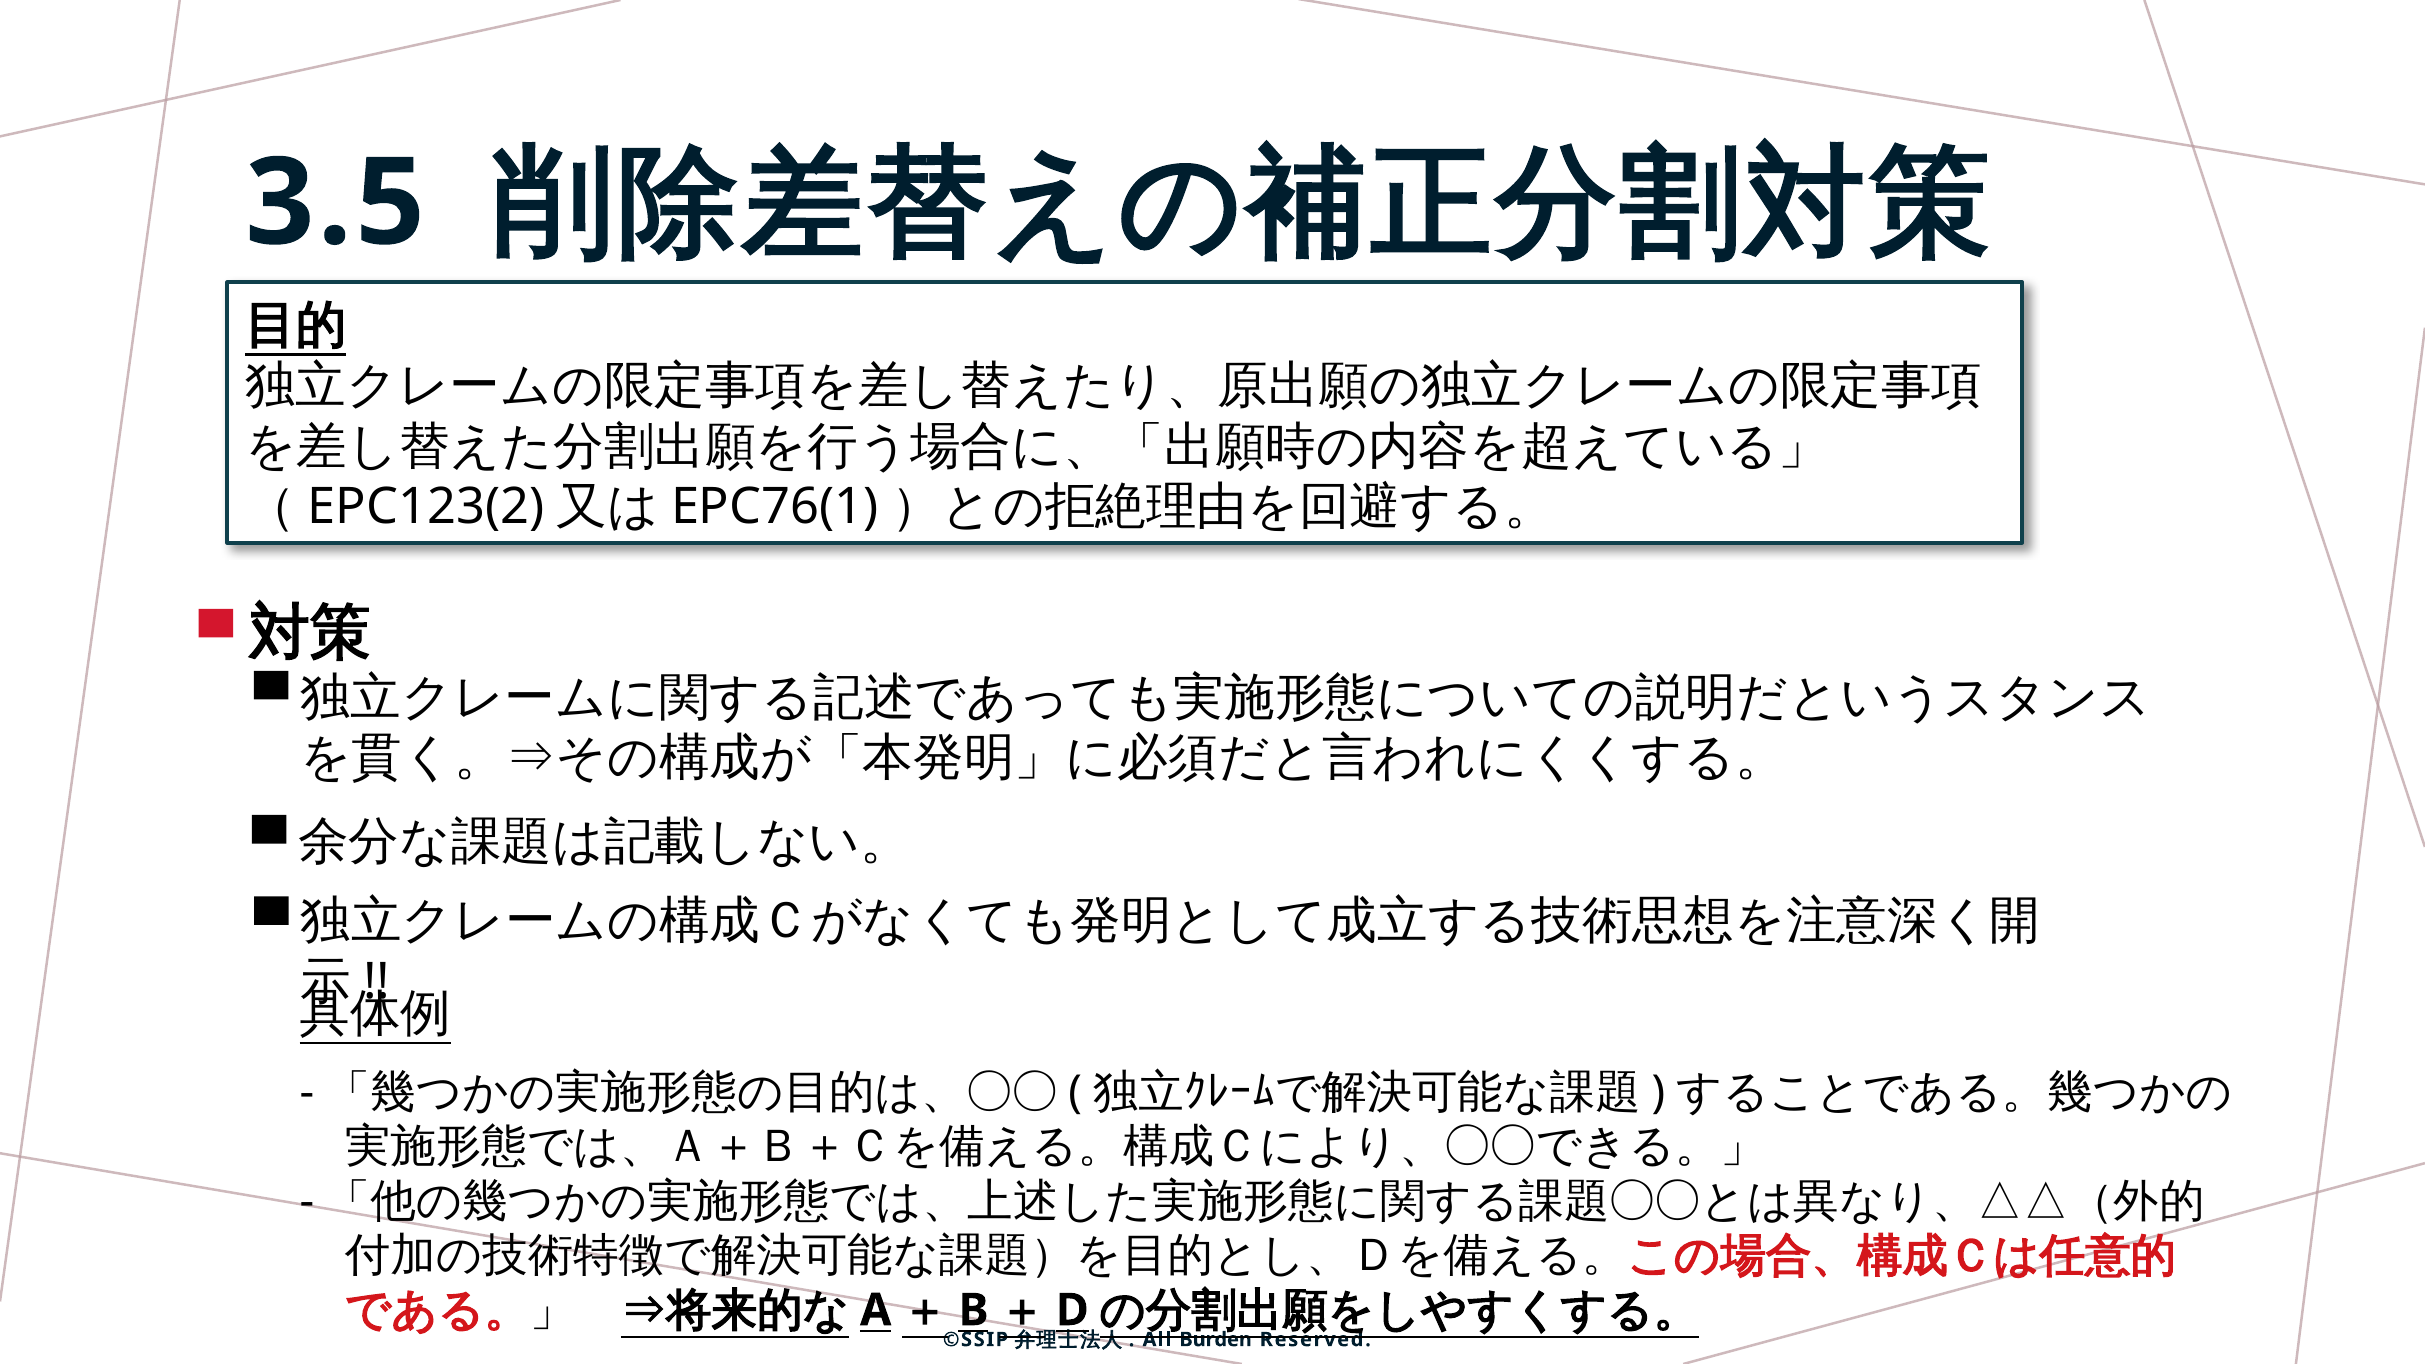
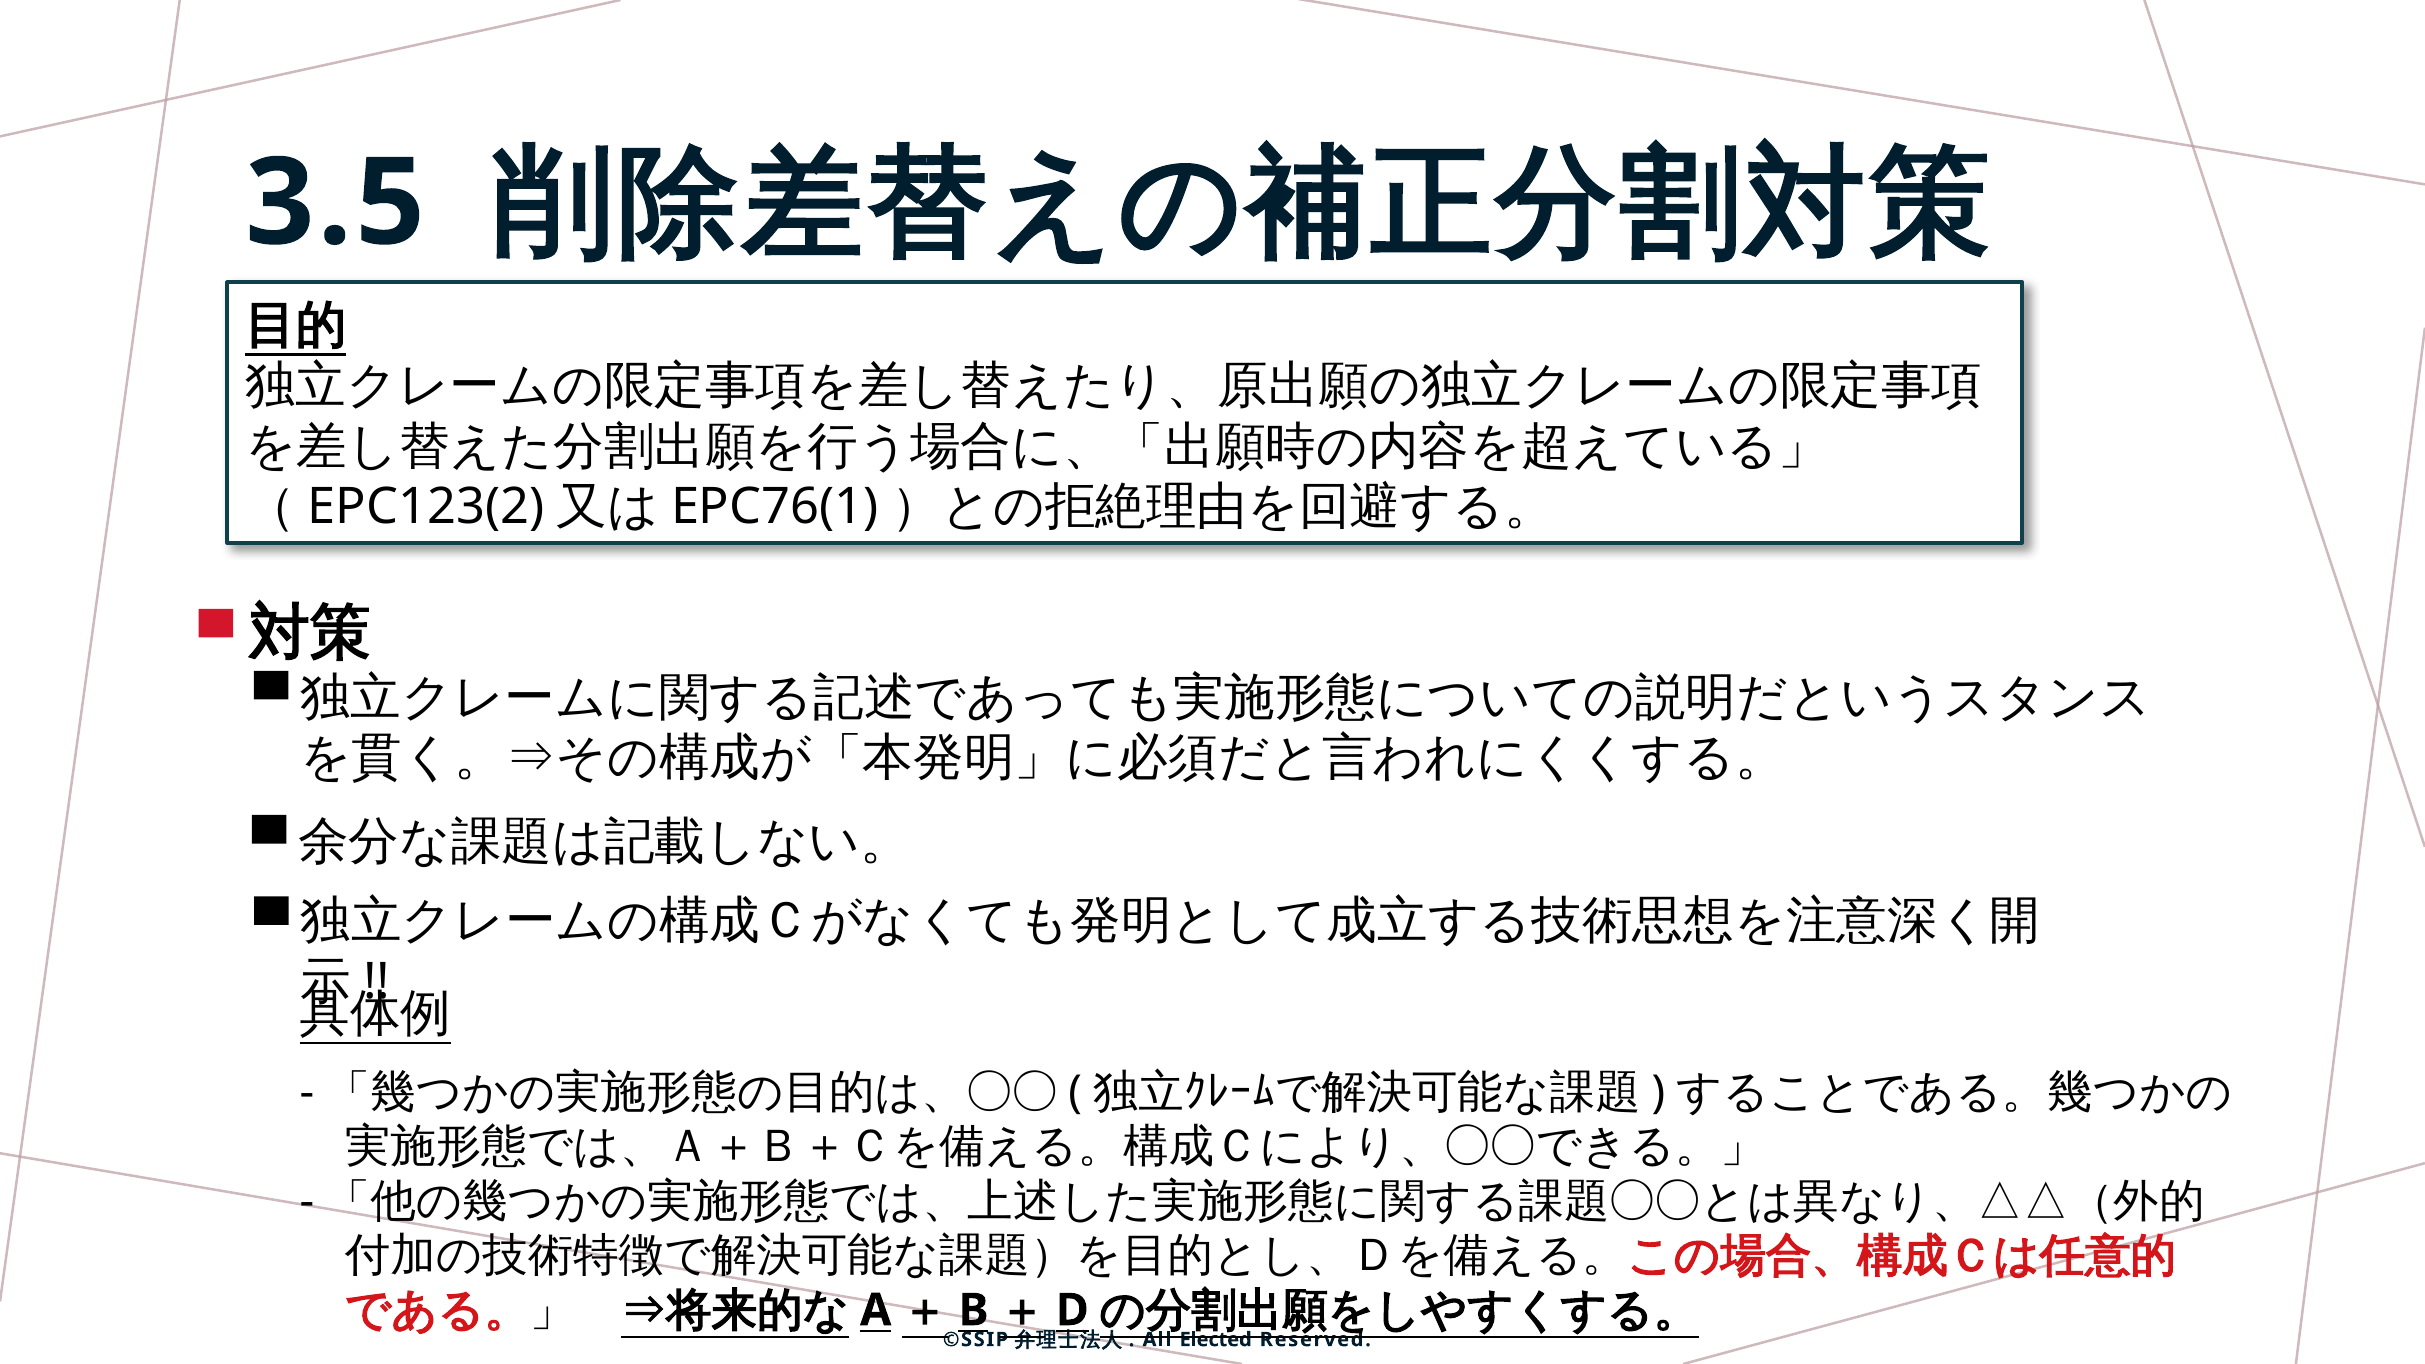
Burden: Burden -> Elected
